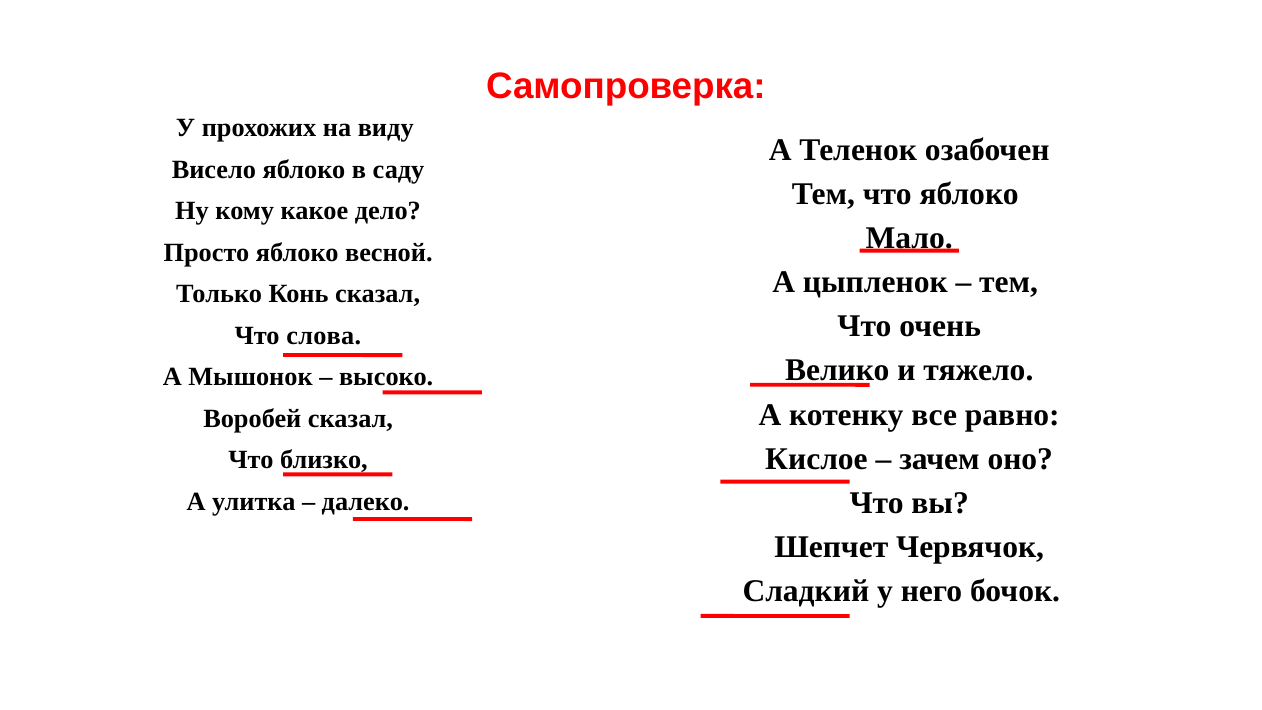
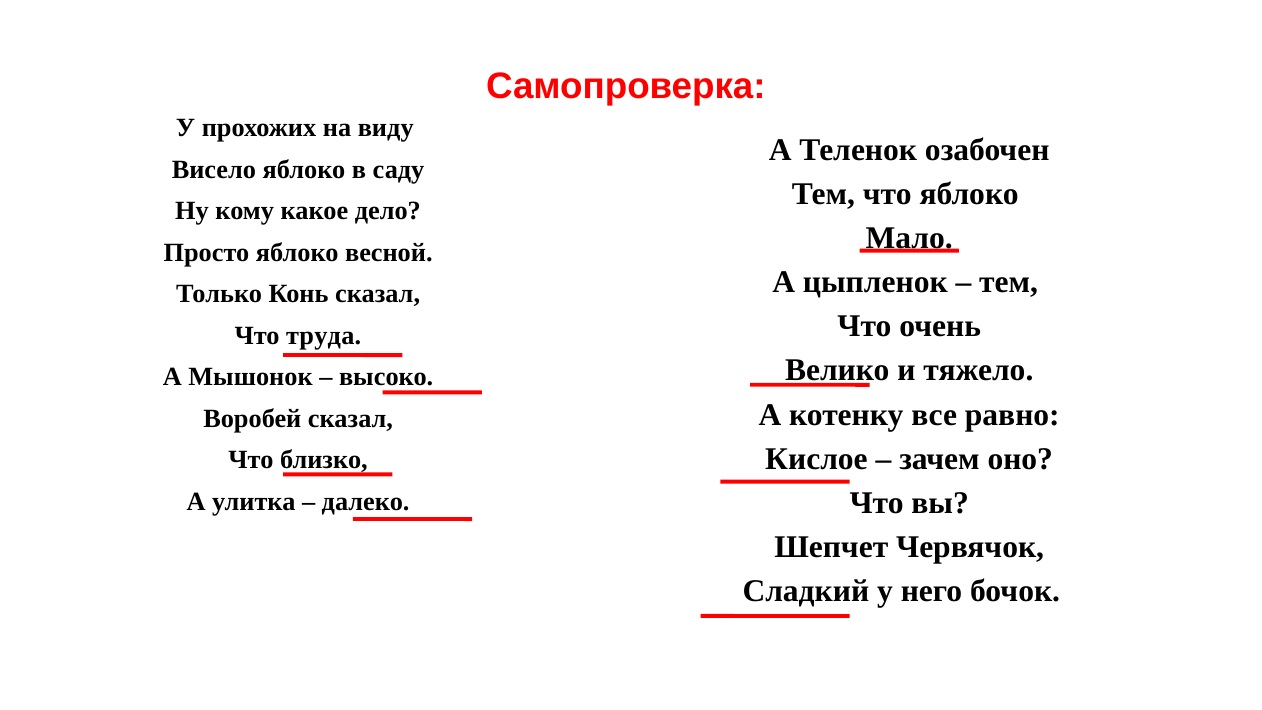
слова: слова -> труда
